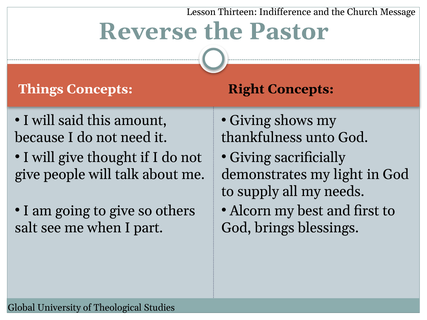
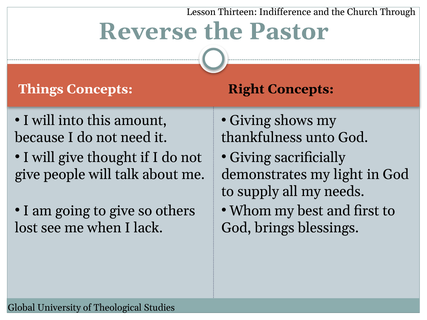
Message: Message -> Through
said: said -> into
Alcorn: Alcorn -> Whom
salt: salt -> lost
part: part -> lack
